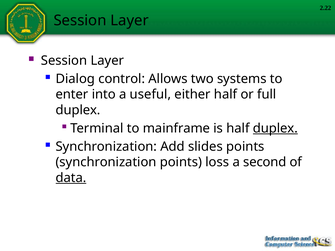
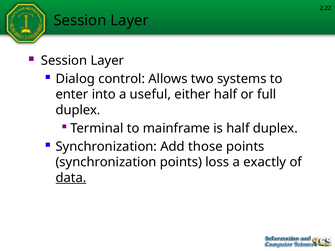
duplex at (275, 128) underline: present -> none
slides: slides -> those
second: second -> exactly
